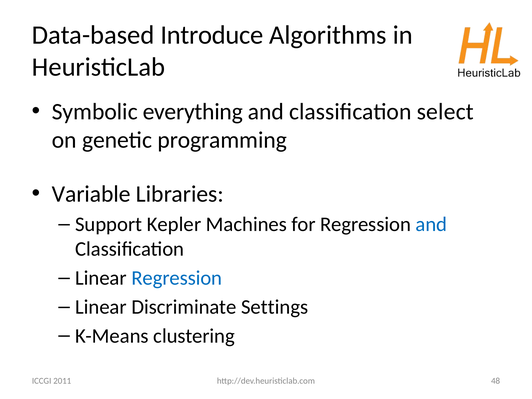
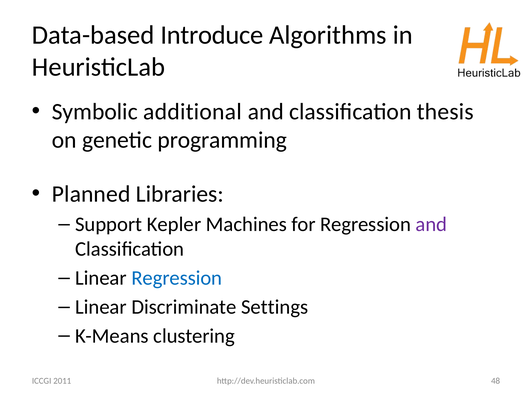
everything: everything -> additional
select: select -> thesis
Variable: Variable -> Planned
and at (431, 224) colour: blue -> purple
